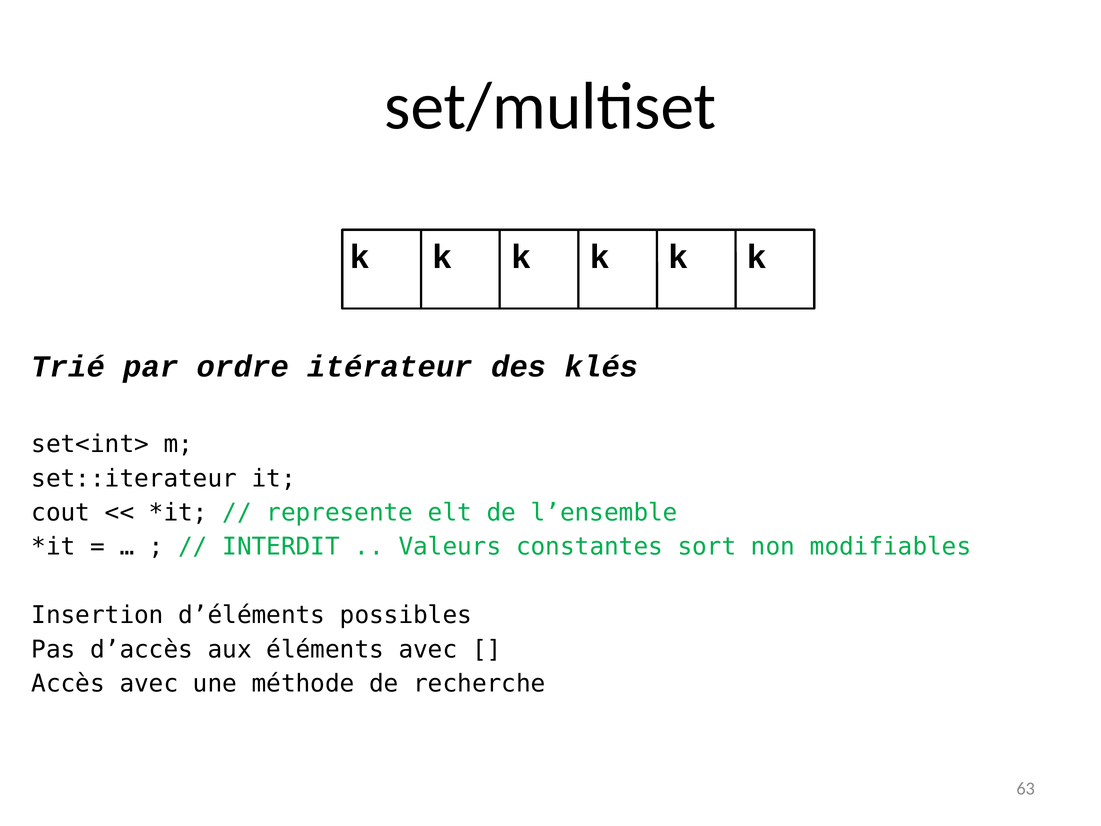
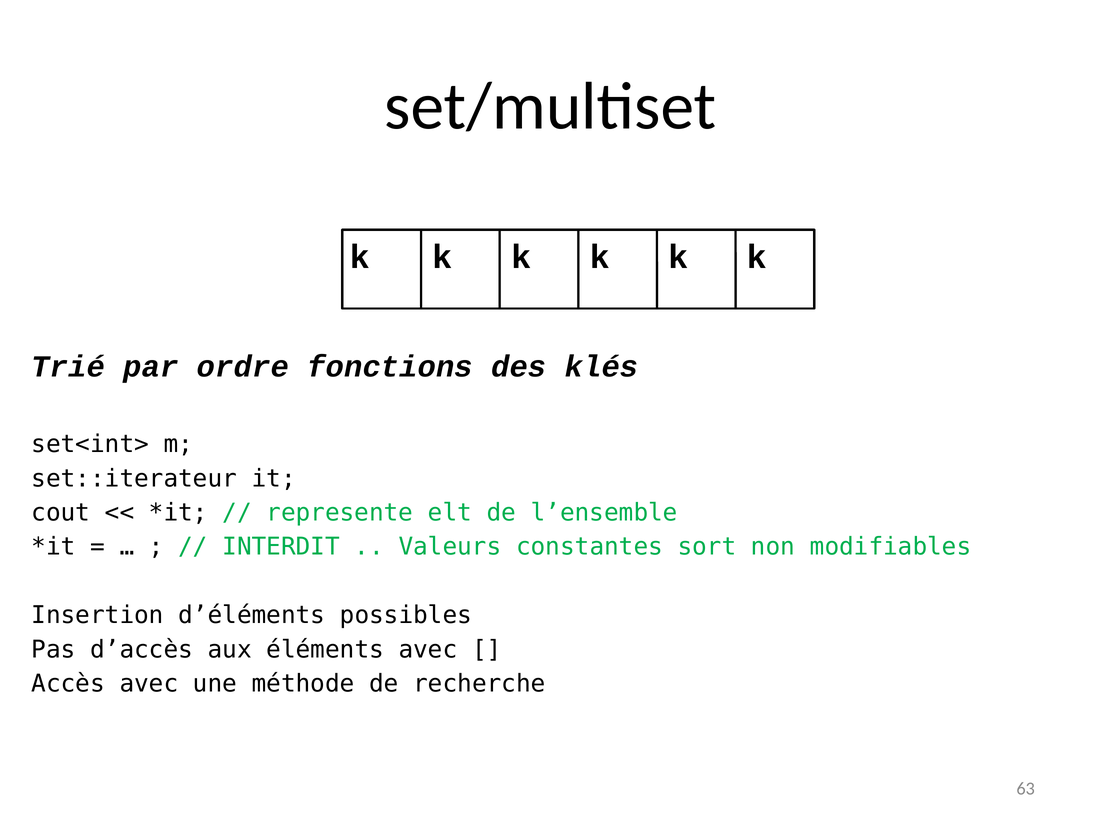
itérateur: itérateur -> fonctions
